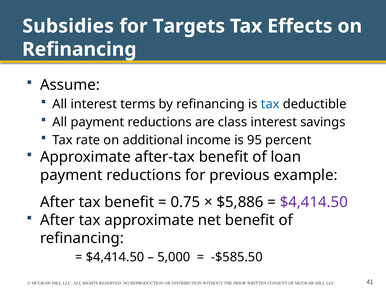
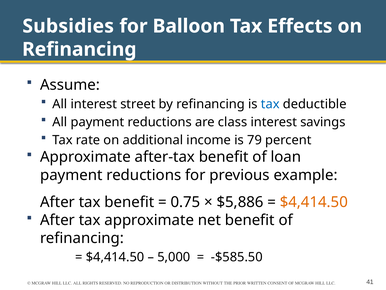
Targets: Targets -> Balloon
terms: terms -> street
95: 95 -> 79
$4,414.50 at (314, 202) colour: purple -> orange
